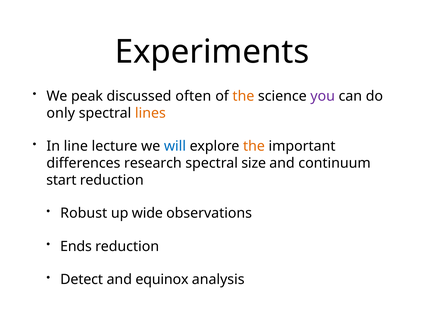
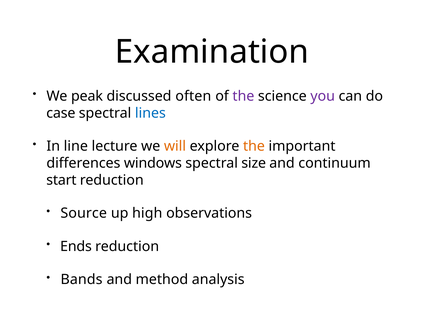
Experiments: Experiments -> Examination
the at (243, 96) colour: orange -> purple
only: only -> case
lines colour: orange -> blue
will colour: blue -> orange
research: research -> windows
Robust: Robust -> Source
wide: wide -> high
Detect: Detect -> Bands
equinox: equinox -> method
